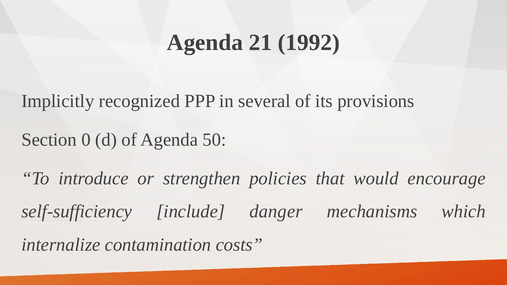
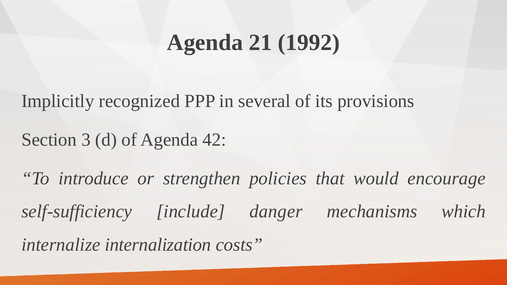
0: 0 -> 3
50: 50 -> 42
contamination: contamination -> internalization
